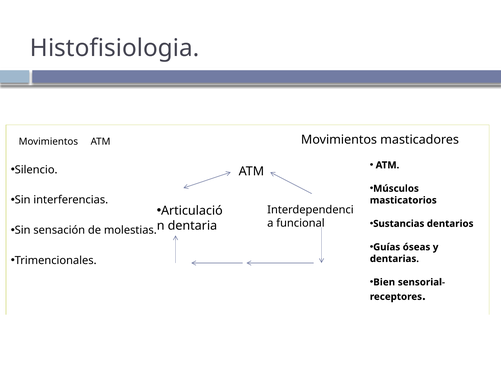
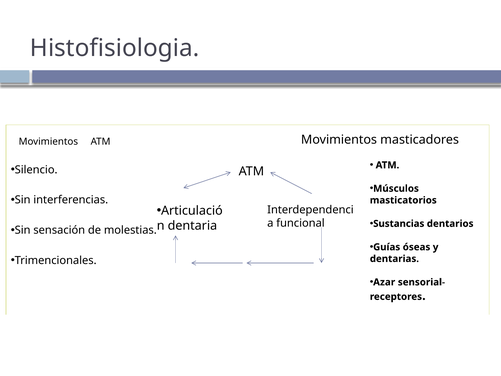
Bien: Bien -> Azar
